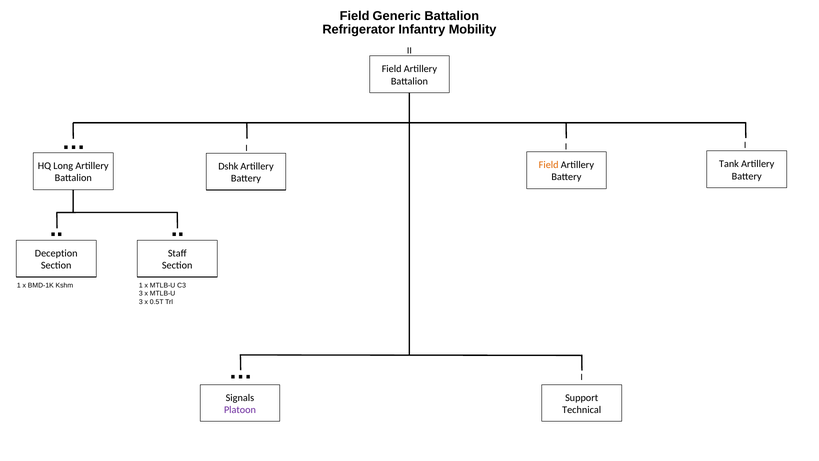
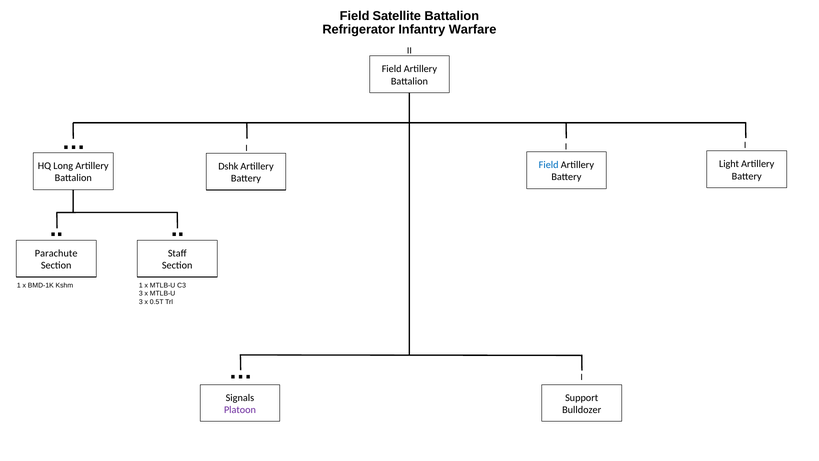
Generic: Generic -> Satellite
Mobility: Mobility -> Warfare
Tank: Tank -> Light
Field at (549, 165) colour: orange -> blue
Deception: Deception -> Parachute
Technical: Technical -> Bulldozer
